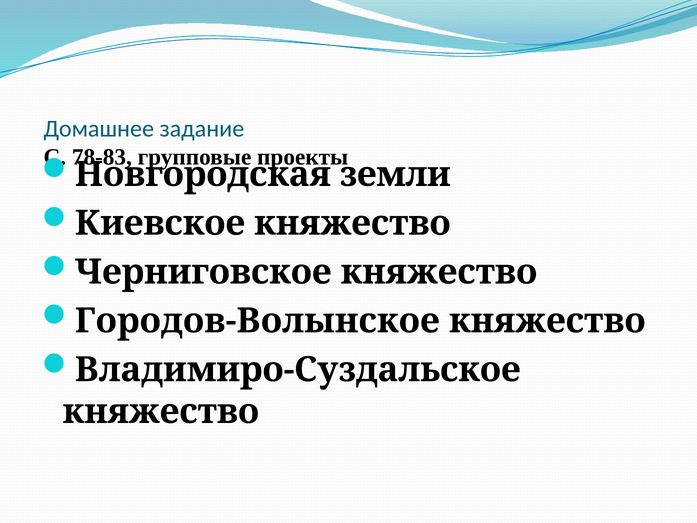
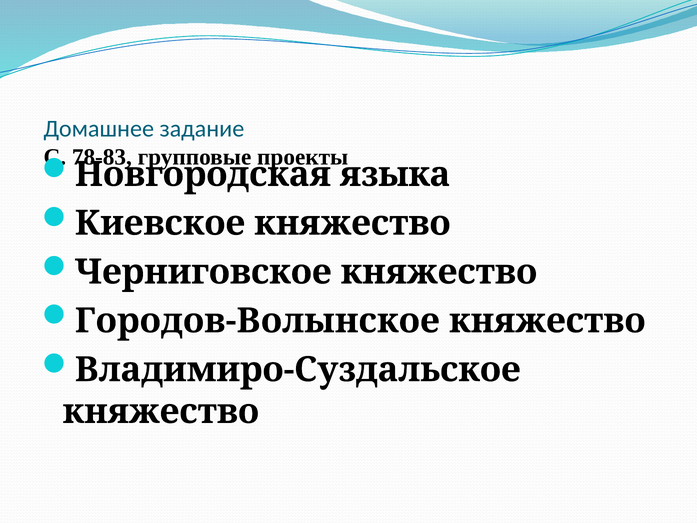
земли: земли -> языка
